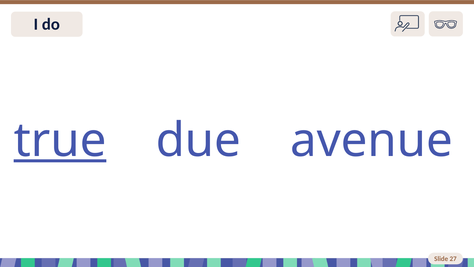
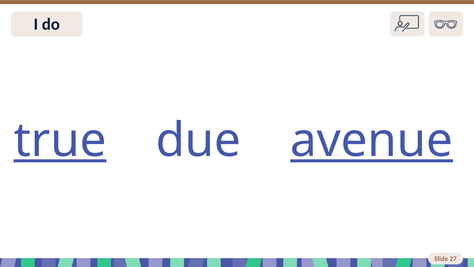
avenue underline: none -> present
